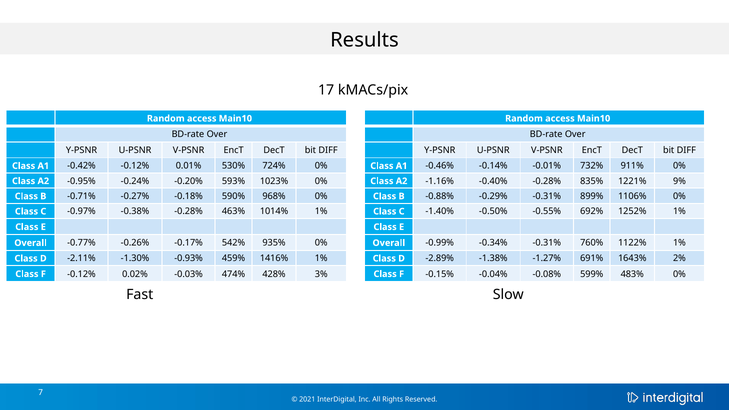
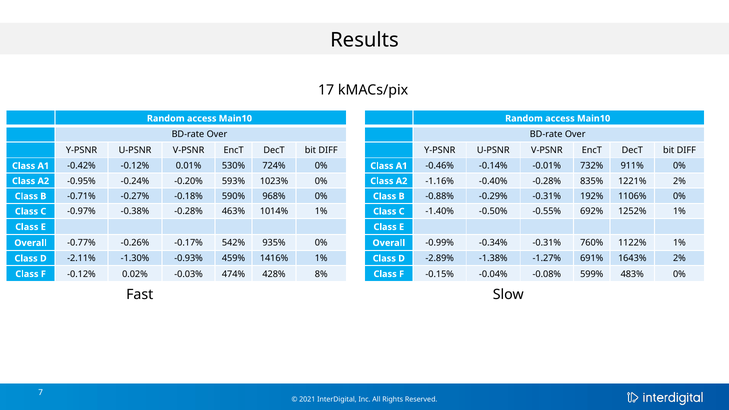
1221% 9%: 9% -> 2%
899%: 899% -> 192%
3%: 3% -> 8%
